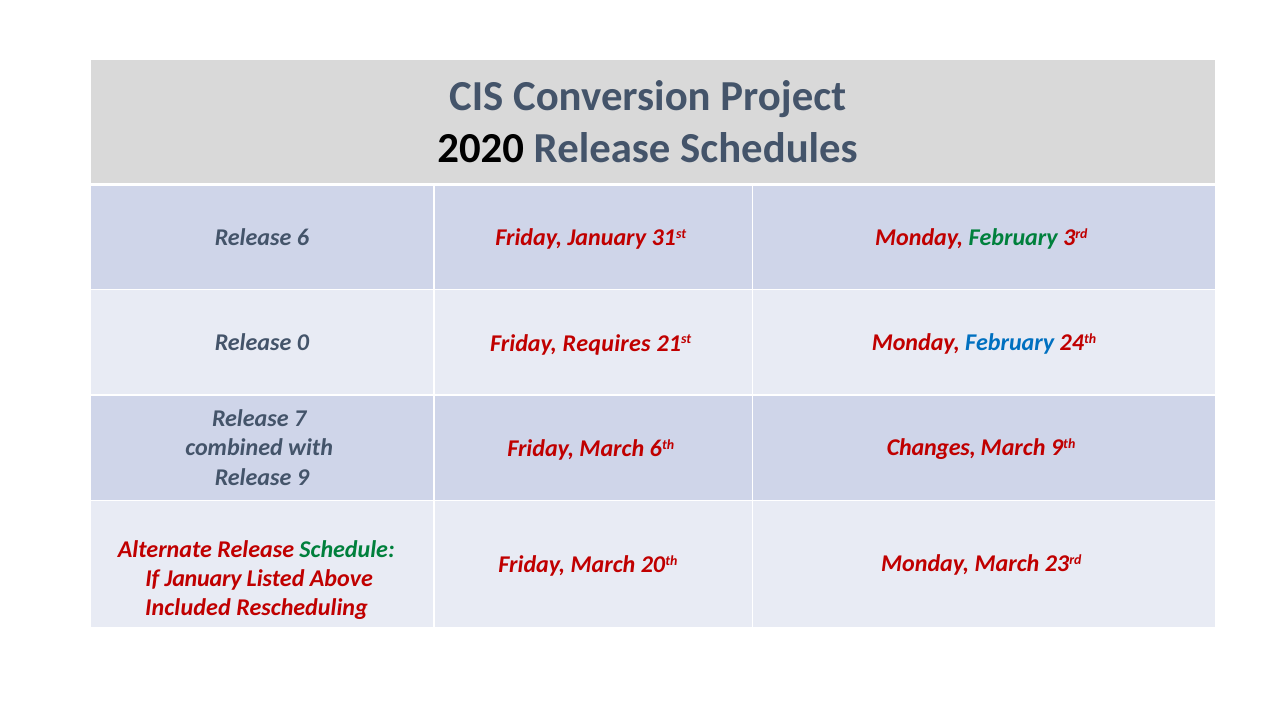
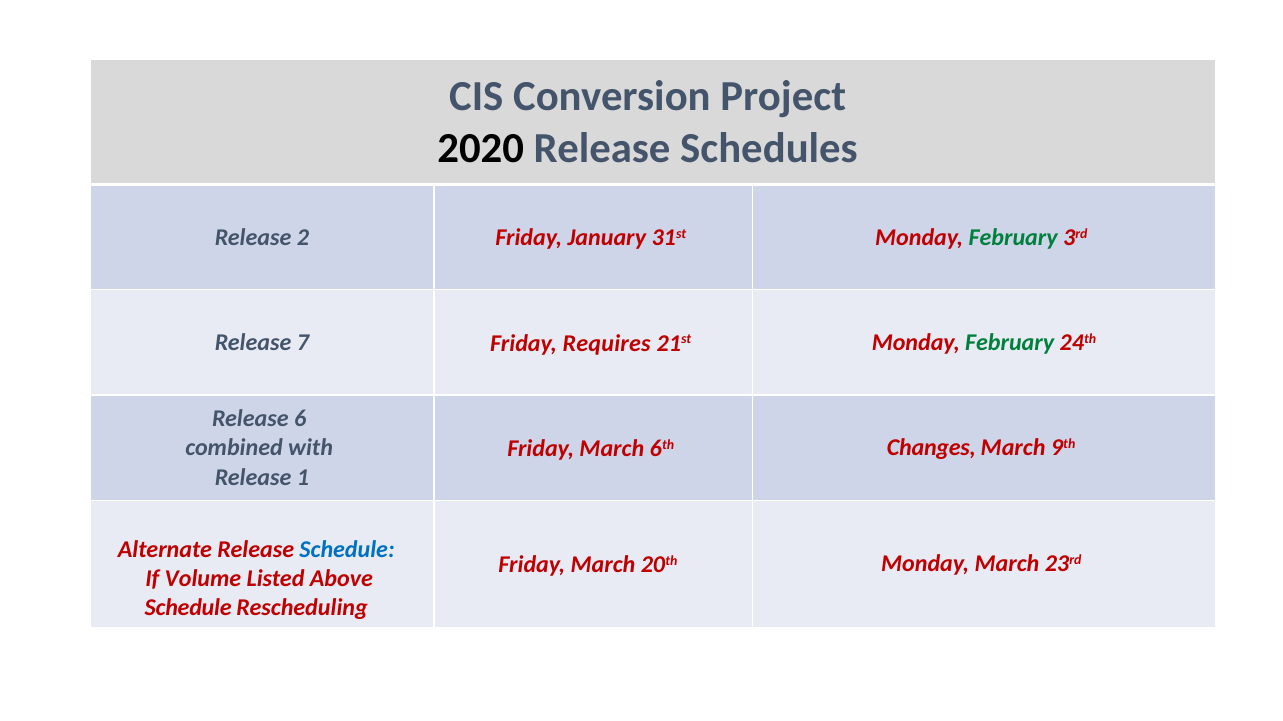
Release 6: 6 -> 2
0: 0 -> 7
February at (1010, 343) colour: blue -> green
7: 7 -> 6
9: 9 -> 1
Schedule at (347, 550) colour: green -> blue
If January: January -> Volume
Included at (188, 608): Included -> Schedule
